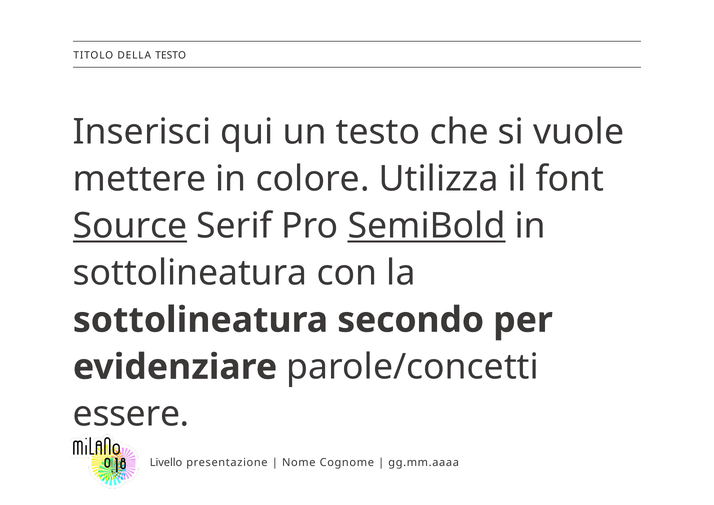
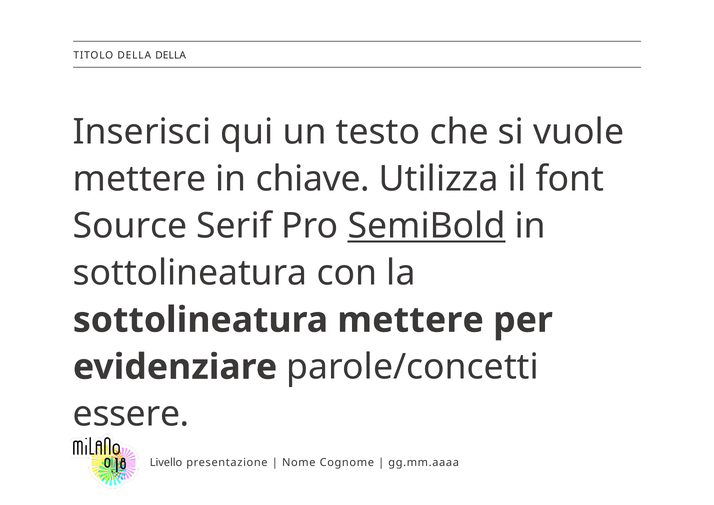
DELLA TESTO: TESTO -> DELLA
colore: colore -> chiave
Source underline: present -> none
sottolineatura secondo: secondo -> mettere
